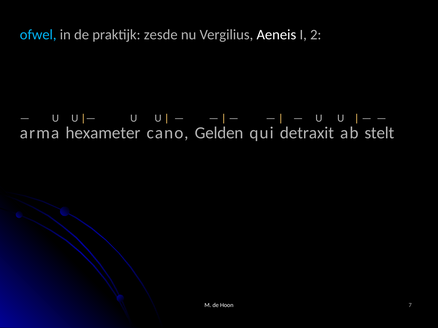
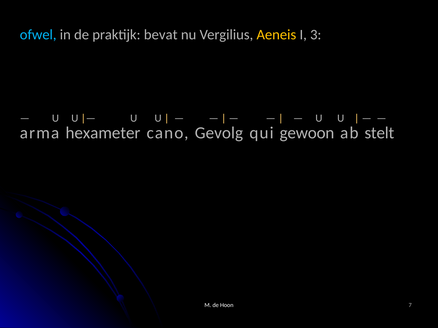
zesde: zesde -> bevat
Aeneis colour: white -> yellow
2: 2 -> 3
Gelden: Gelden -> Gevolg
detraxit: detraxit -> gewoon
